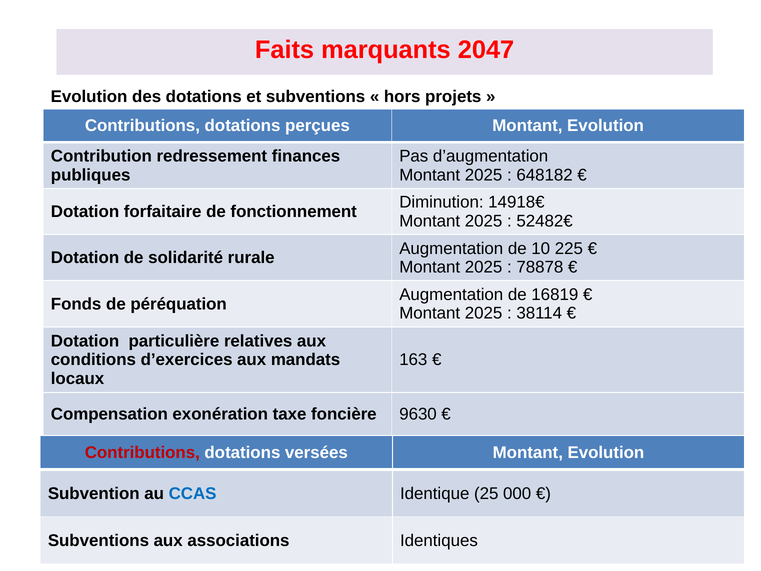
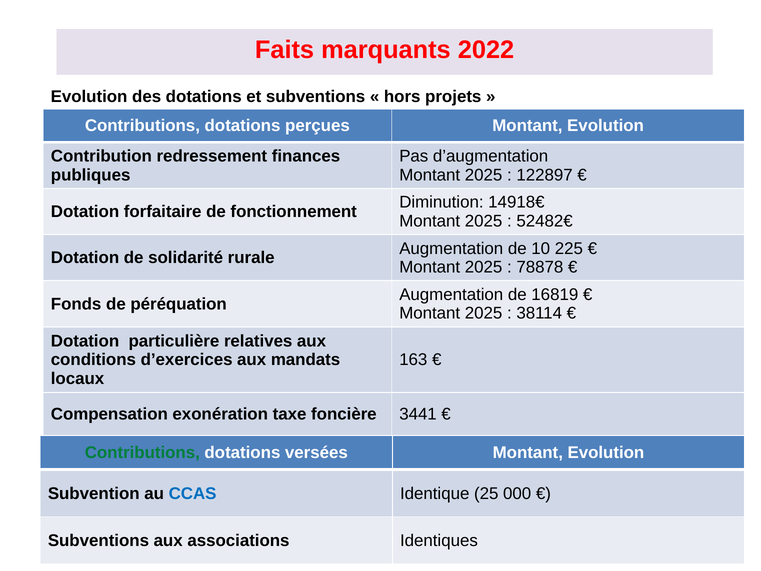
2047: 2047 -> 2022
648182: 648182 -> 122897
9630: 9630 -> 3441
Contributions at (142, 453) colour: red -> green
